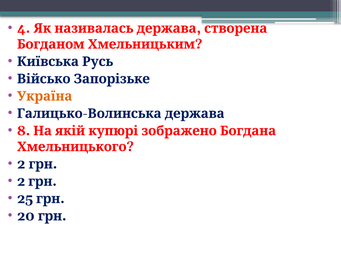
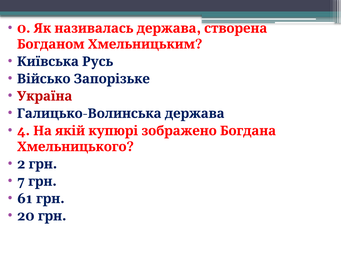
4: 4 -> 0
Україна colour: orange -> red
8: 8 -> 4
2 at (21, 181): 2 -> 7
25: 25 -> 61
